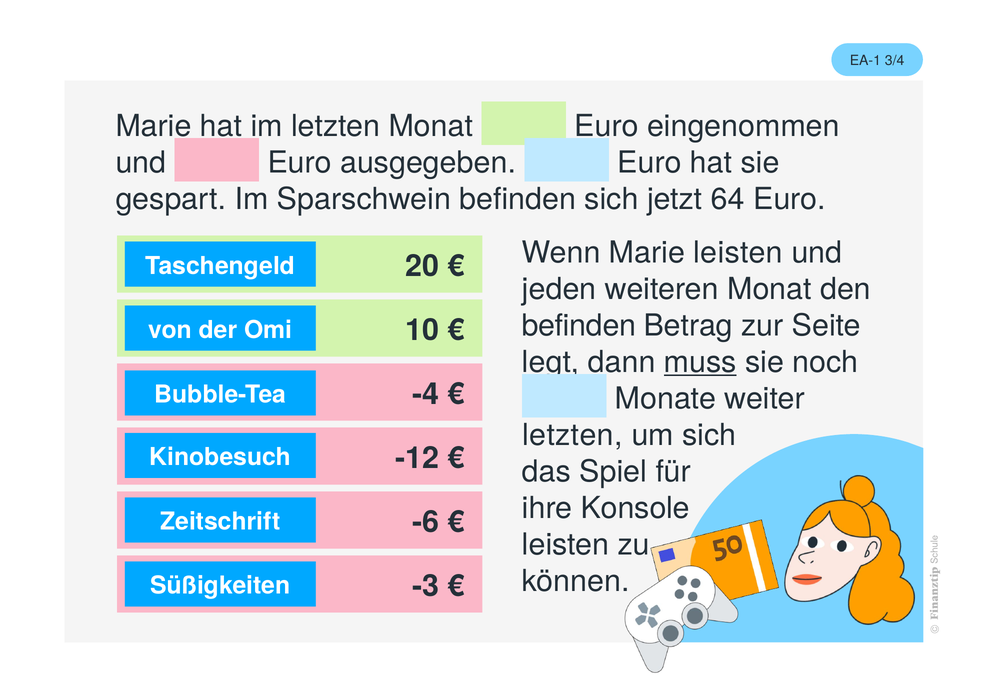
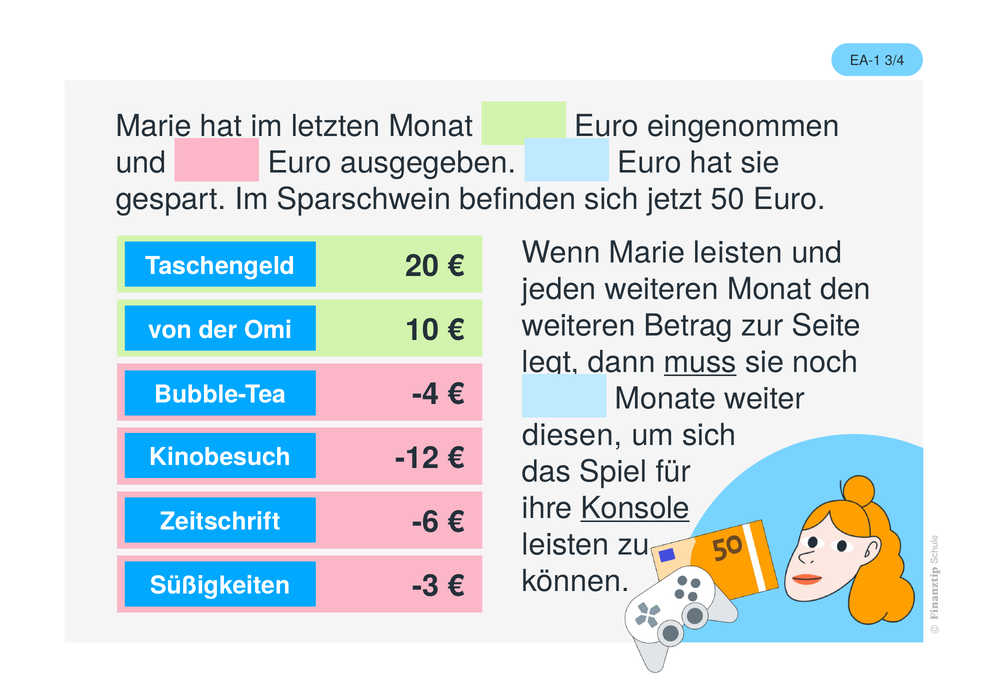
64: 64 -> 50
befinden at (579, 326): befinden -> weiteren
letzten at (572, 436): letzten -> diesen
Konsole underline: none -> present
